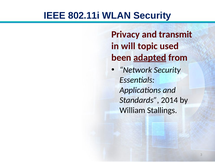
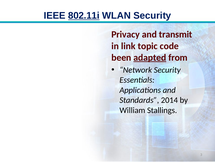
802.11i underline: none -> present
will: will -> link
used: used -> code
